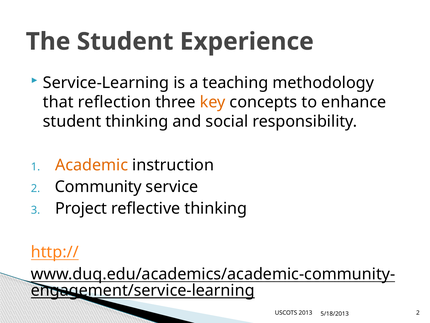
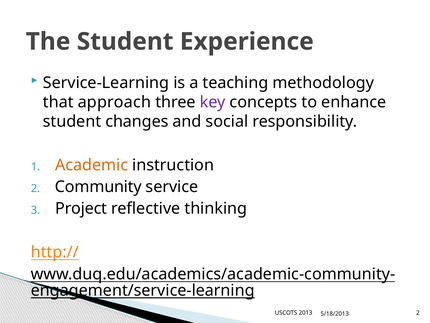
reflection: reflection -> approach
key colour: orange -> purple
student thinking: thinking -> changes
